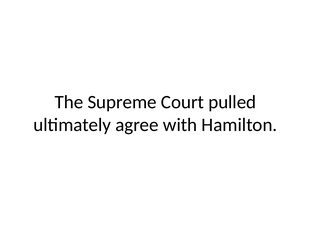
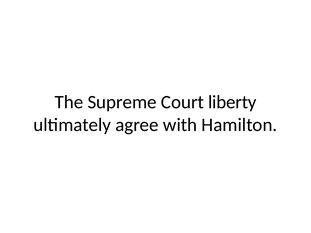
pulled: pulled -> liberty
